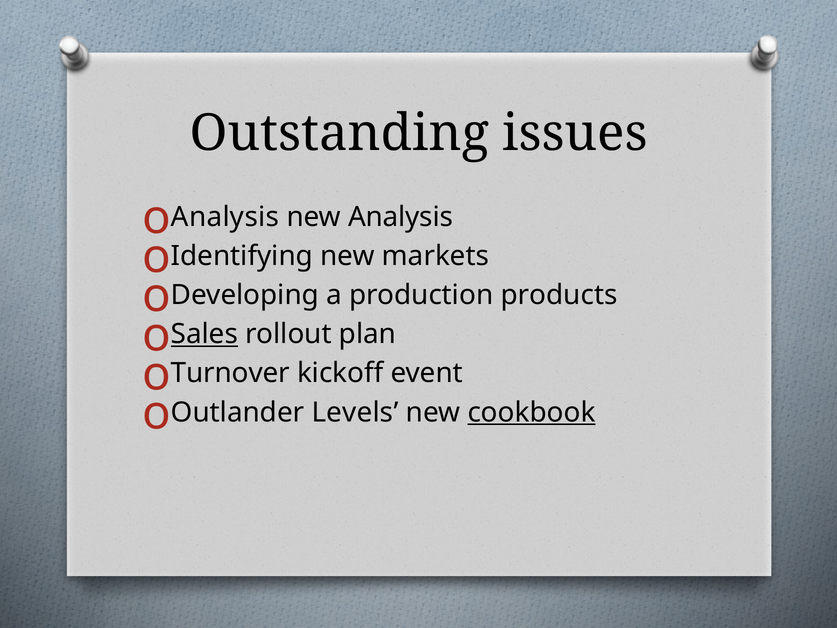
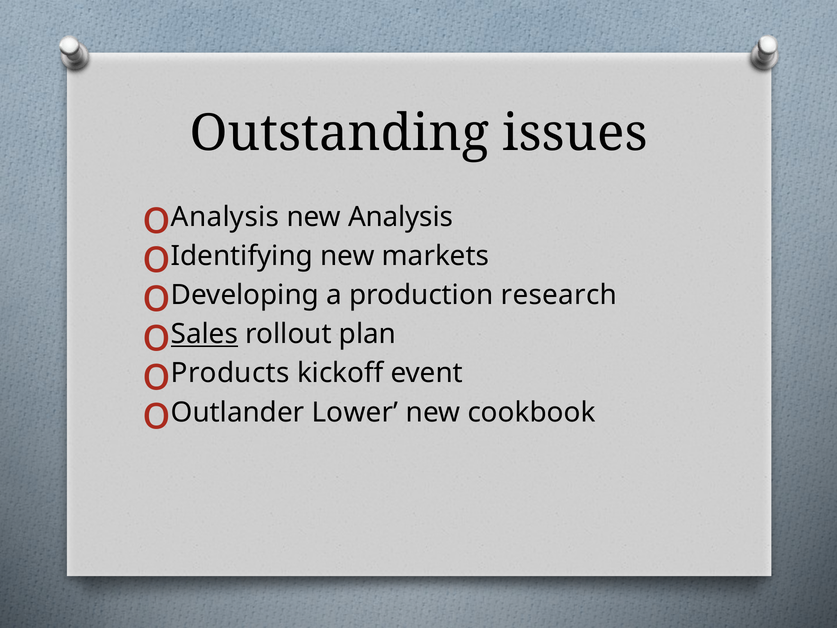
products: products -> research
Turnover: Turnover -> Products
Levels: Levels -> Lower
cookbook underline: present -> none
